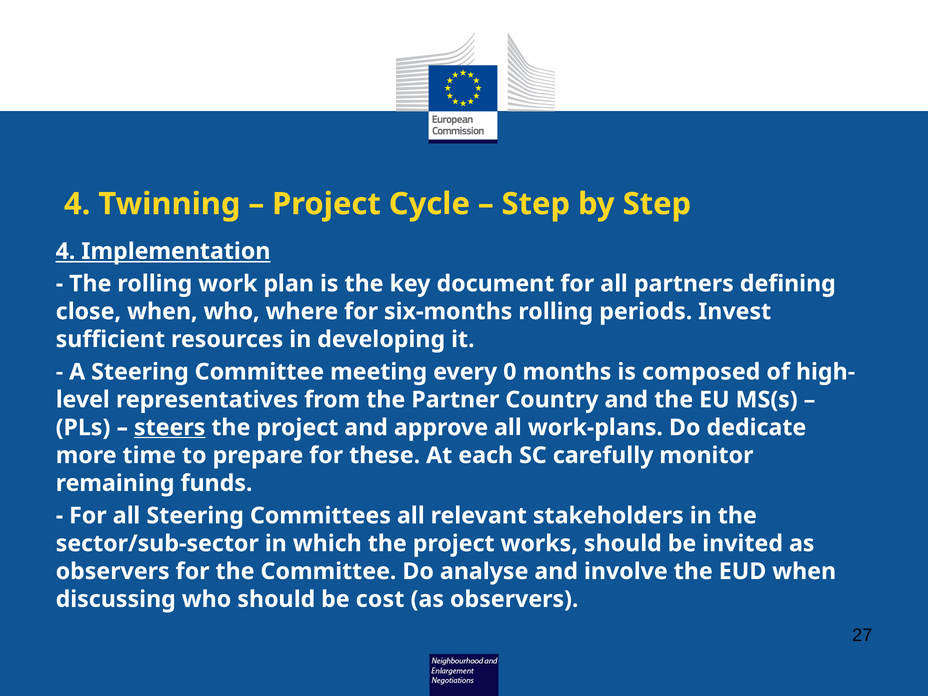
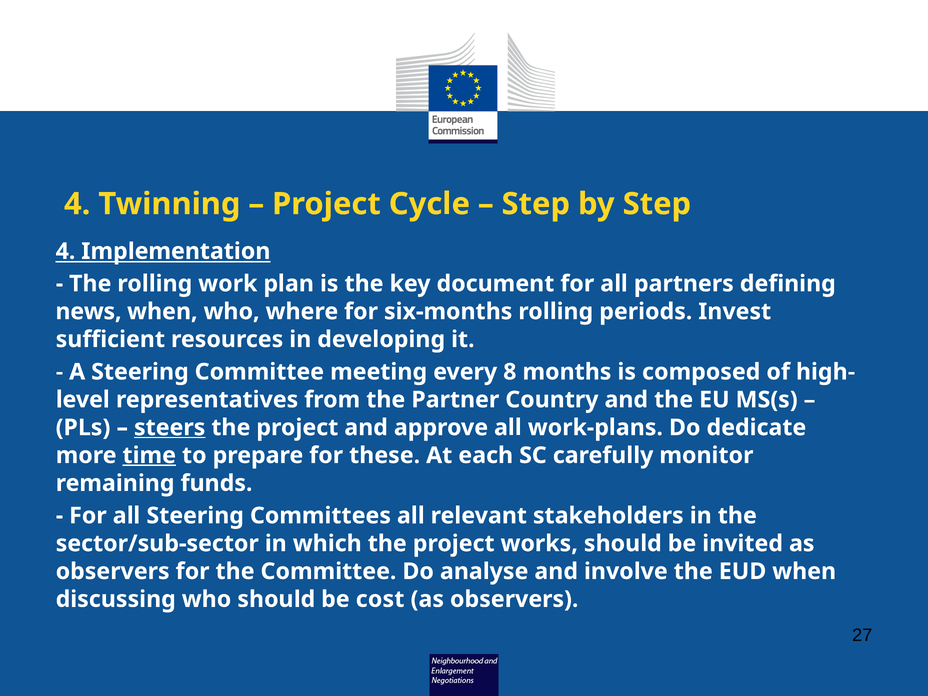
close: close -> news
0: 0 -> 8
time underline: none -> present
